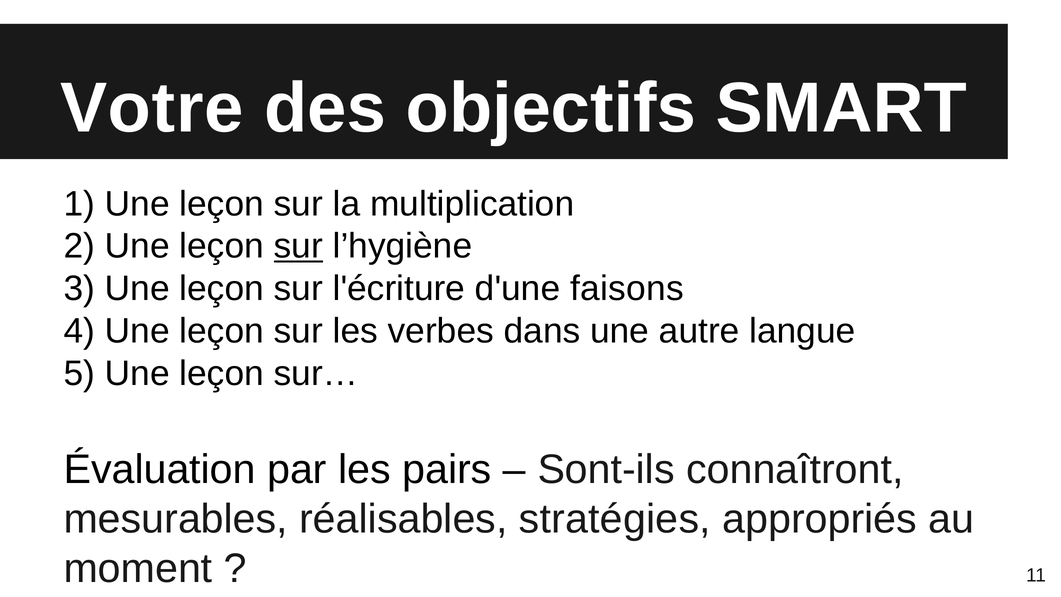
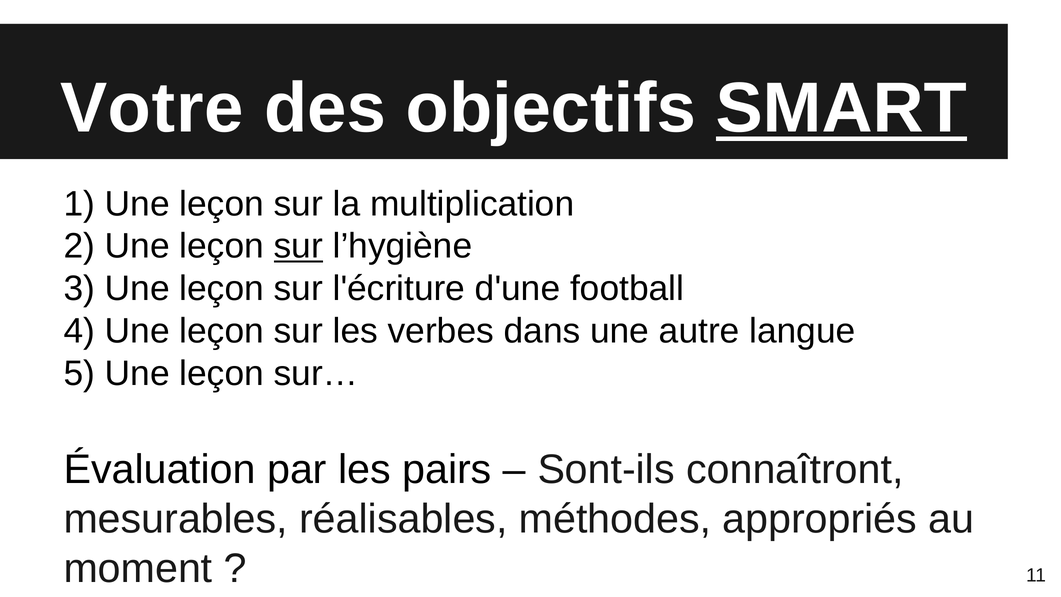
SMART underline: none -> present
faisons: faisons -> football
stratégies: stratégies -> méthodes
